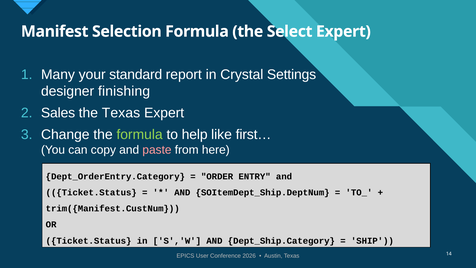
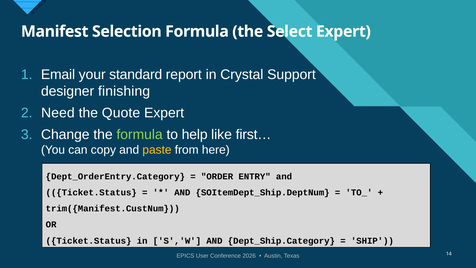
Many: Many -> Email
Settings: Settings -> Support
Sales: Sales -> Need
the Texas: Texas -> Quote
paste colour: pink -> yellow
